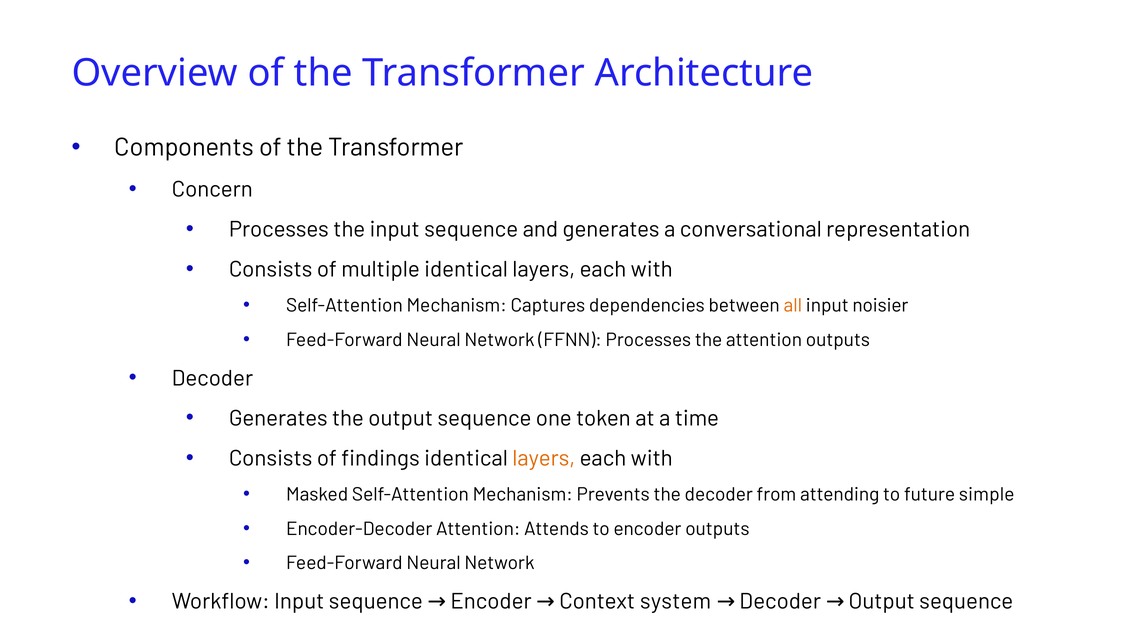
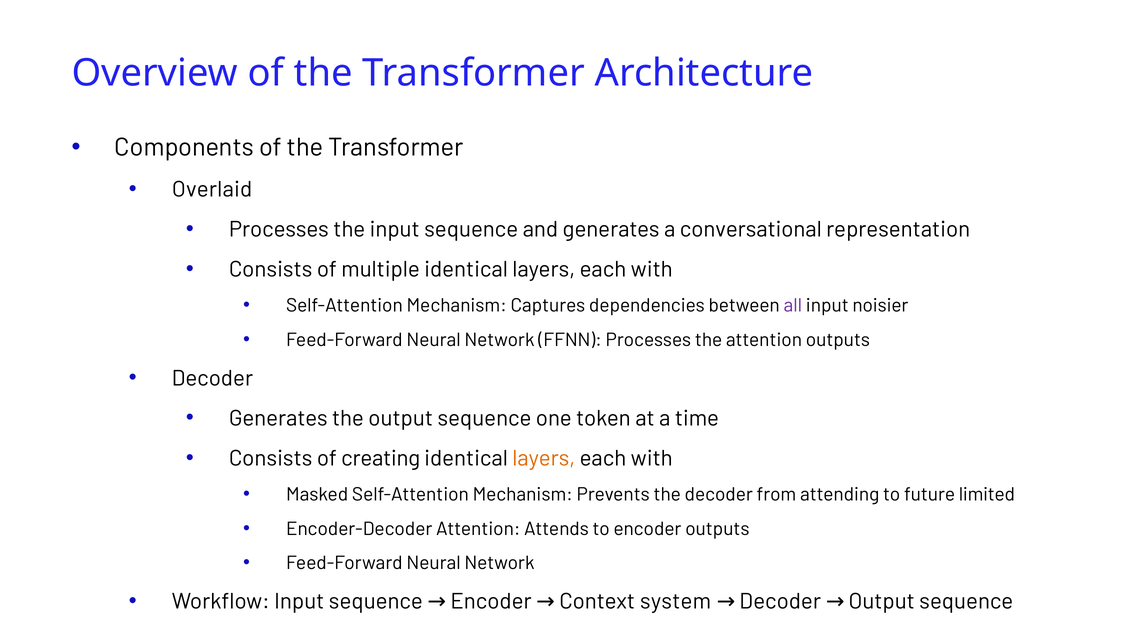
Concern: Concern -> Overlaid
all colour: orange -> purple
findings: findings -> creating
simple: simple -> limited
